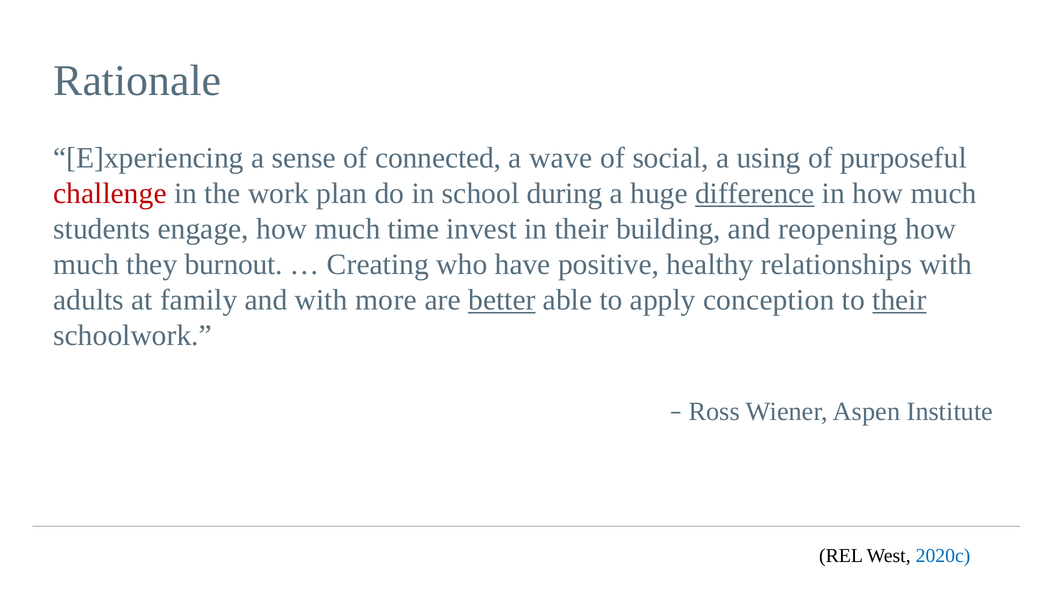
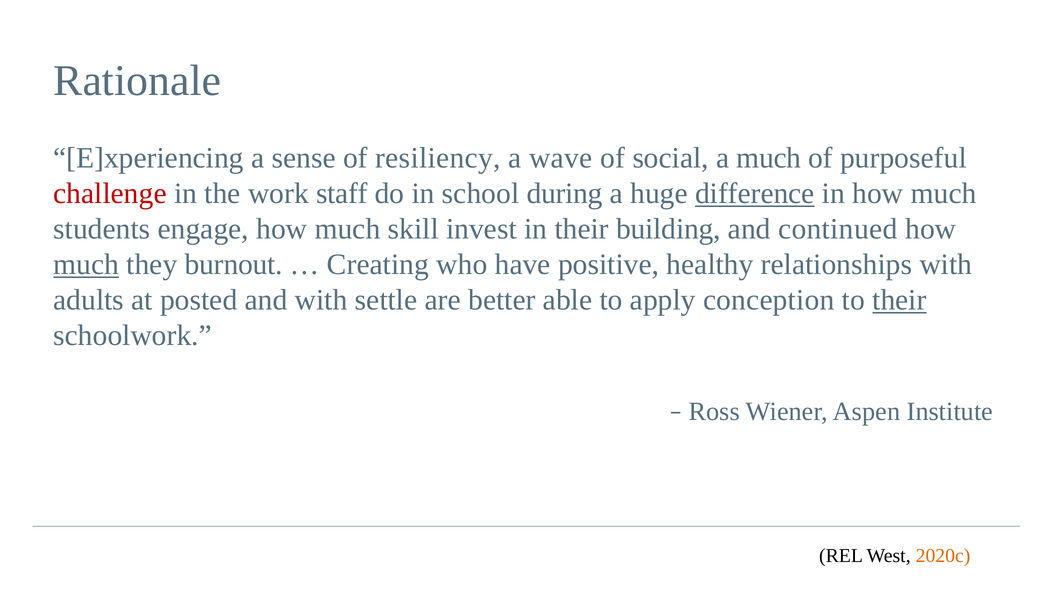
connected: connected -> resiliency
a using: using -> much
plan: plan -> staff
time: time -> skill
reopening: reopening -> continued
much at (86, 265) underline: none -> present
family: family -> posted
more: more -> settle
better underline: present -> none
2020c colour: blue -> orange
